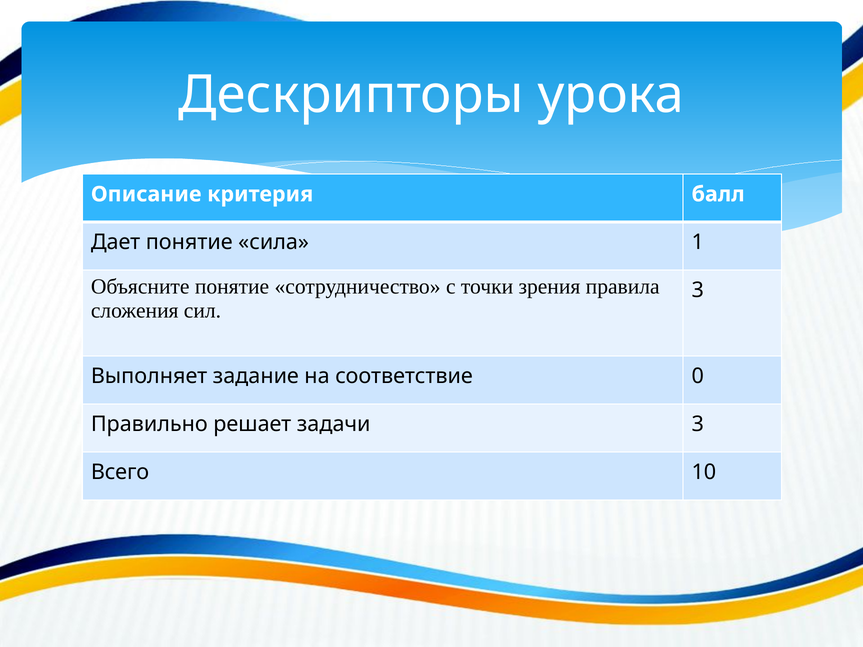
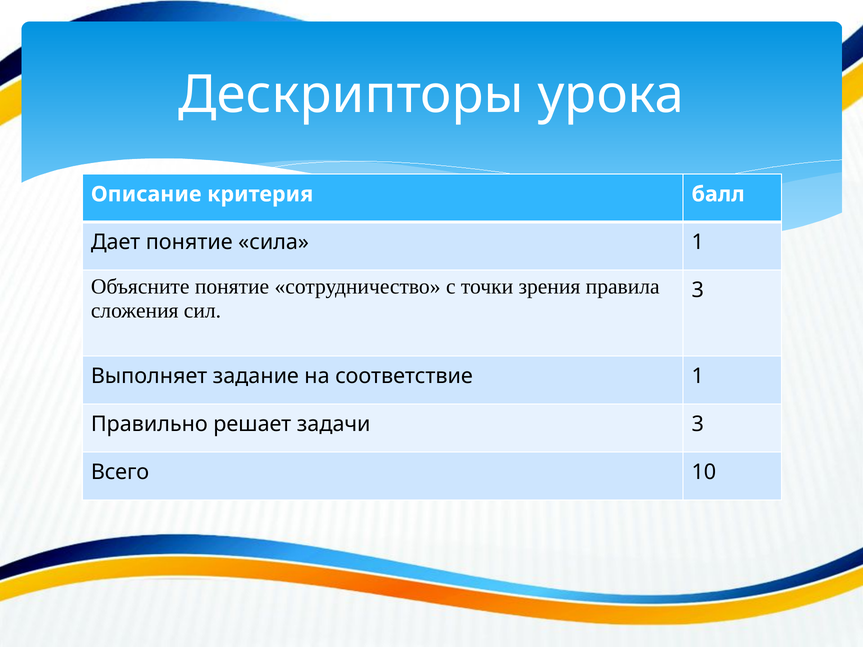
соответствие 0: 0 -> 1
